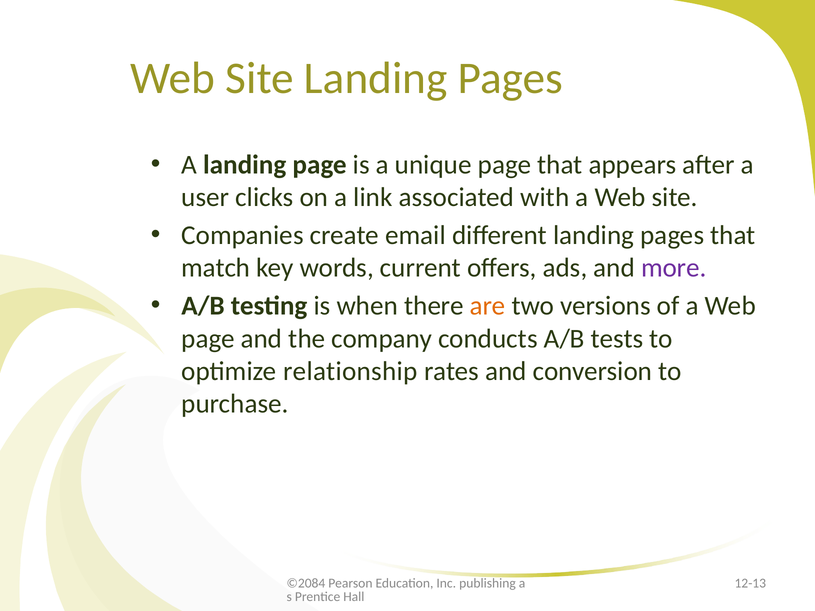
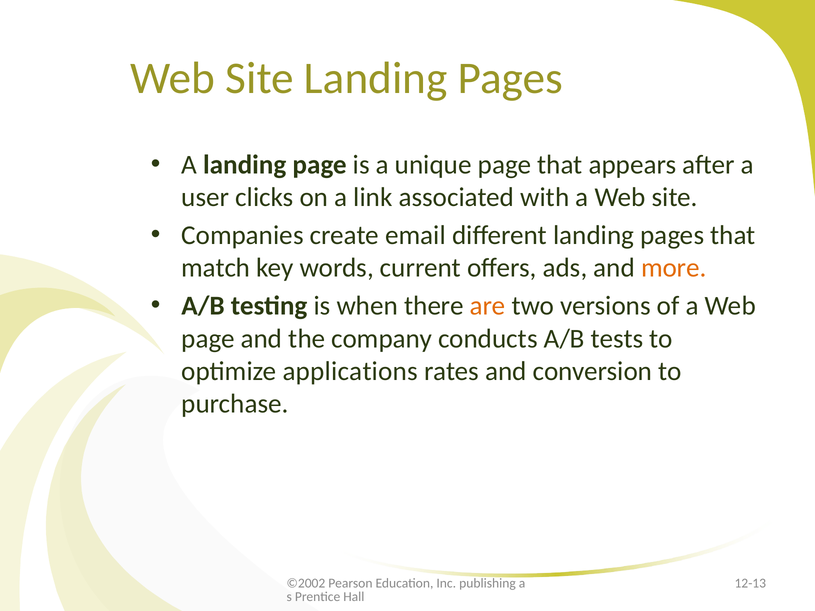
more colour: purple -> orange
relationship: relationship -> applications
©2084: ©2084 -> ©2002
